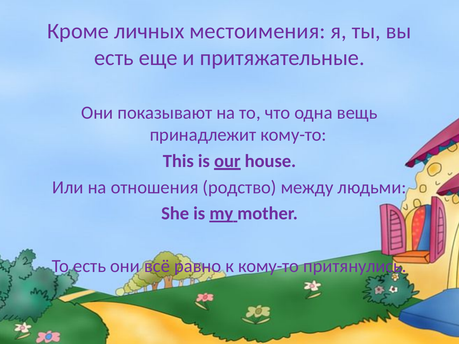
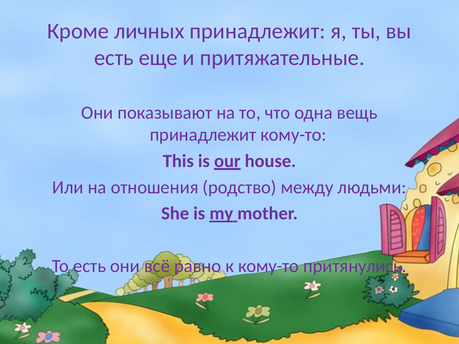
личных местоимения: местоимения -> принадлежит
